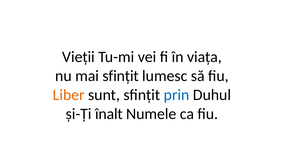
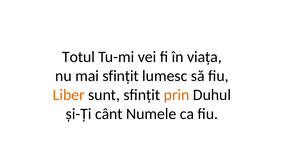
Vieții: Vieții -> Totul
prin colour: blue -> orange
înalt: înalt -> cânt
